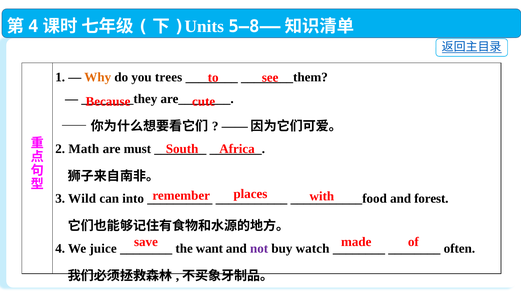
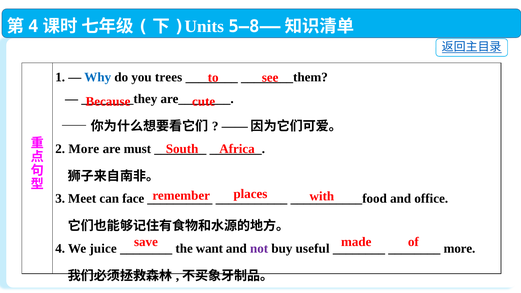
Why colour: orange -> blue
2 Math: Math -> More
Wild: Wild -> Meet
into: into -> face
forest: forest -> office
watch: watch -> useful
often at (459, 249): often -> more
